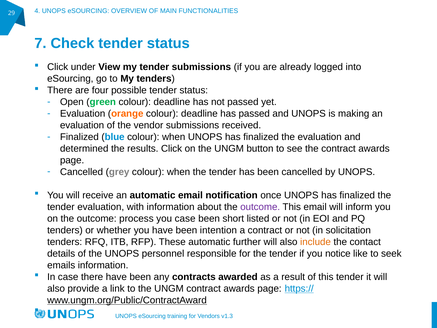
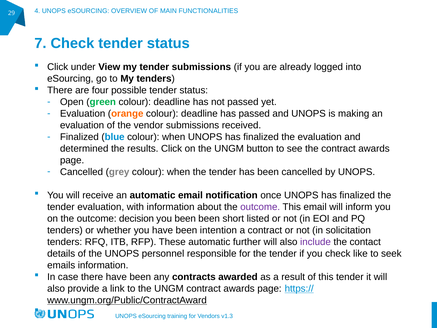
process: process -> decision
you case: case -> been
include colour: orange -> purple
you notice: notice -> check
